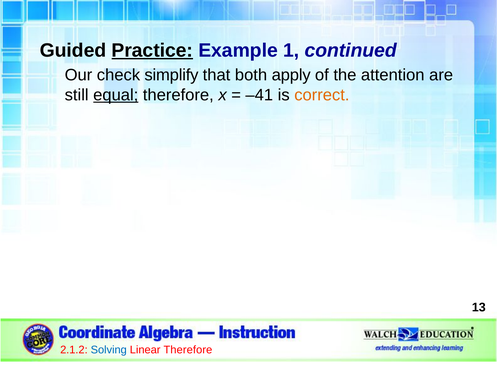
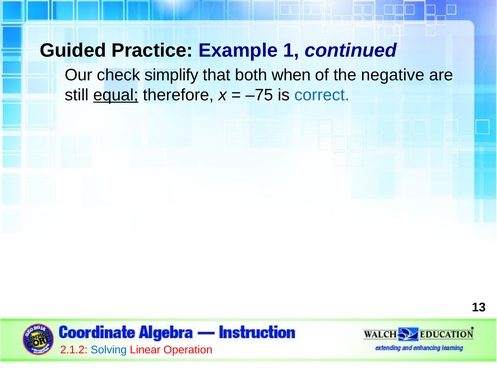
Practice underline: present -> none
apply: apply -> when
attention: attention -> negative
–41: –41 -> –75
correct colour: orange -> blue
Linear Therefore: Therefore -> Operation
